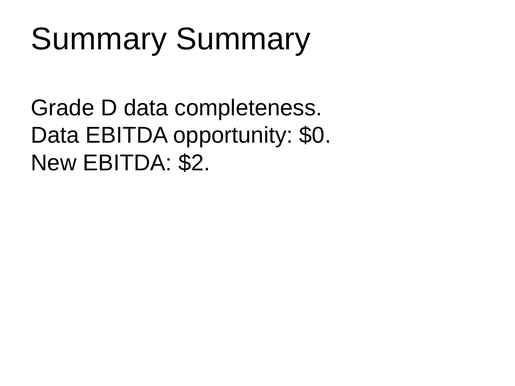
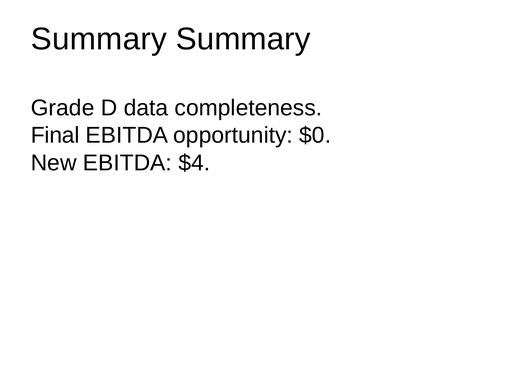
Data at (55, 135): Data -> Final
$2: $2 -> $4
